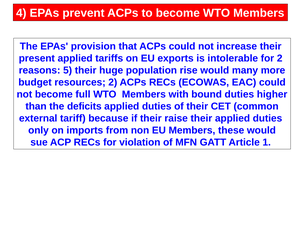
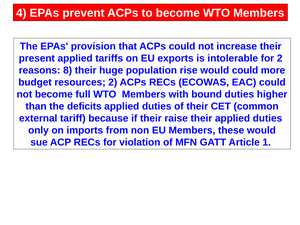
5: 5 -> 8
would many: many -> could
